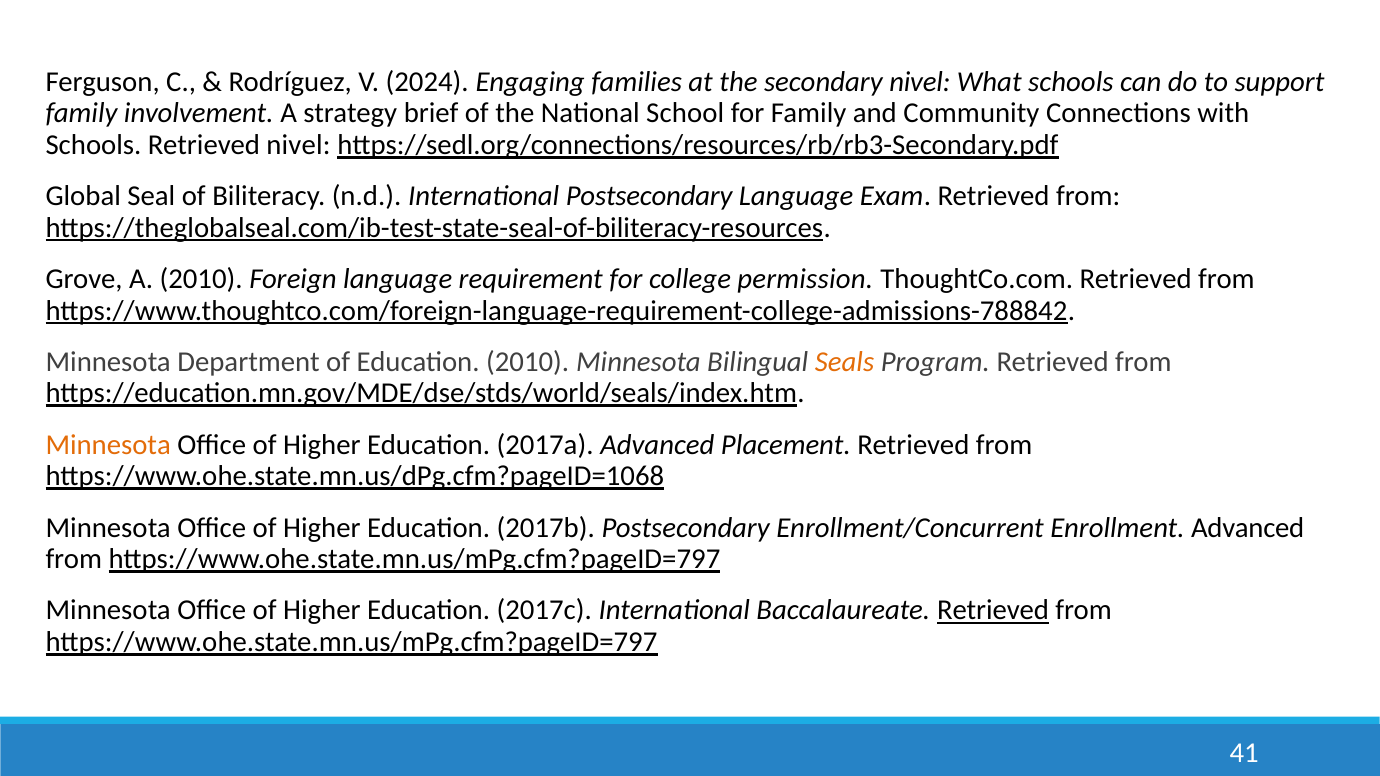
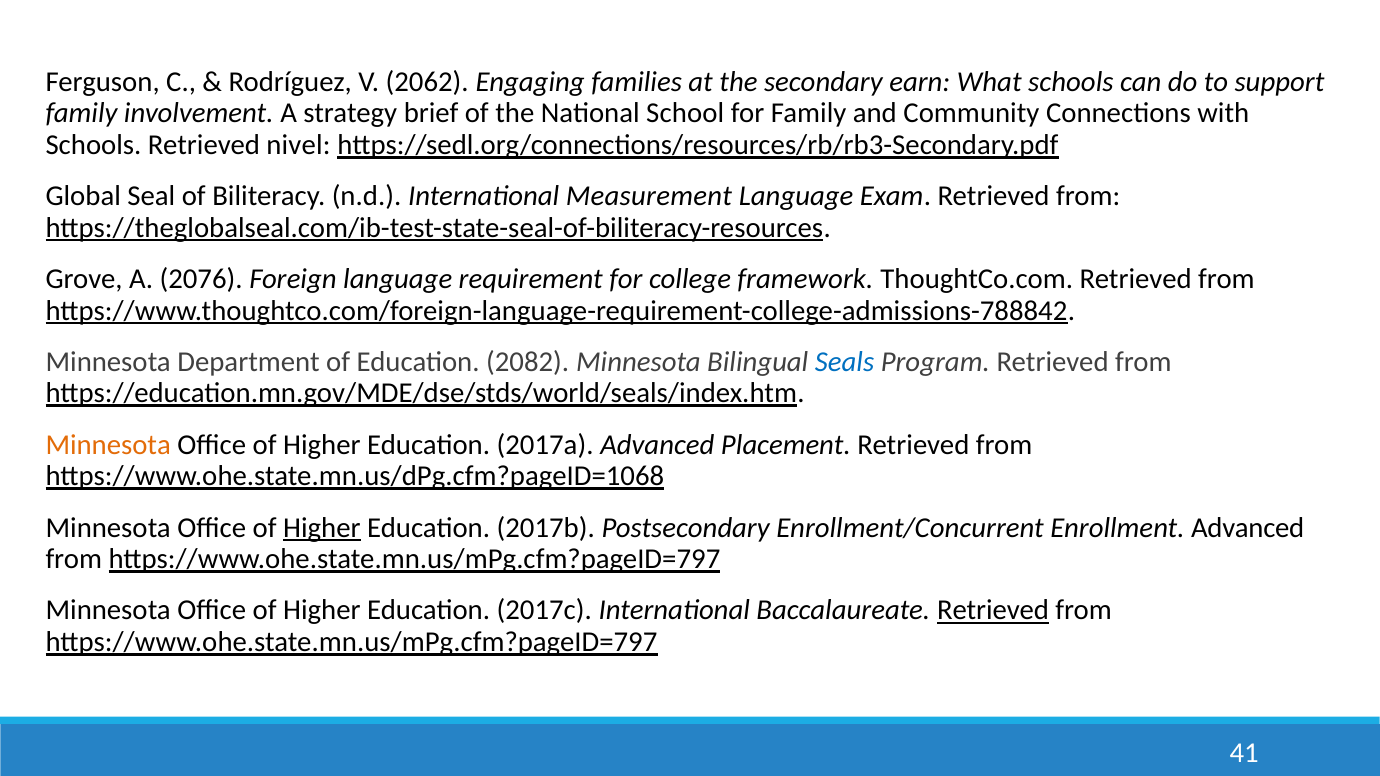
2024: 2024 -> 2062
secondary nivel: nivel -> earn
International Postsecondary: Postsecondary -> Measurement
A 2010: 2010 -> 2076
permission: permission -> framework
Education 2010: 2010 -> 2082
Seals colour: orange -> blue
Higher at (322, 528) underline: none -> present
